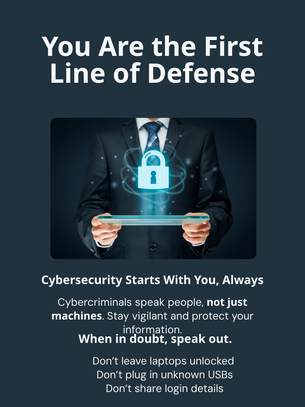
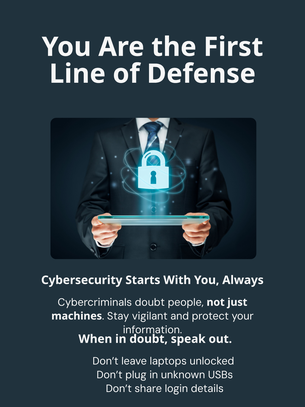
Cybercriminals speak: speak -> doubt
